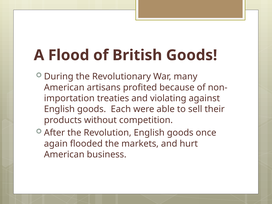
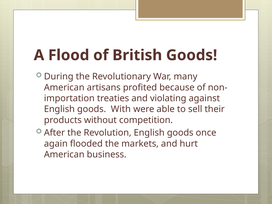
Each: Each -> With
